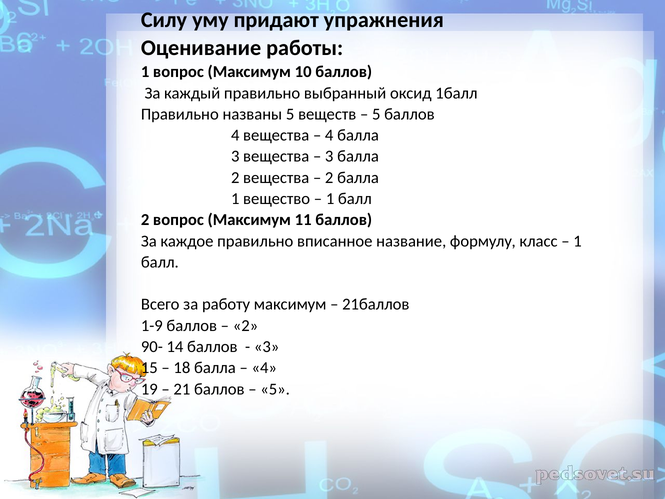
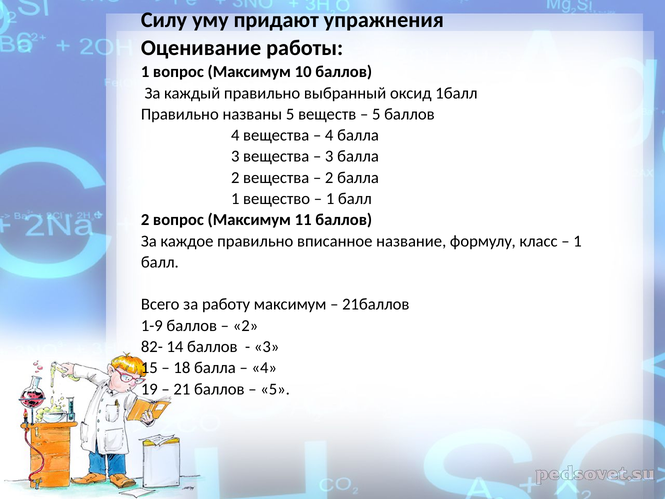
90-: 90- -> 82-
